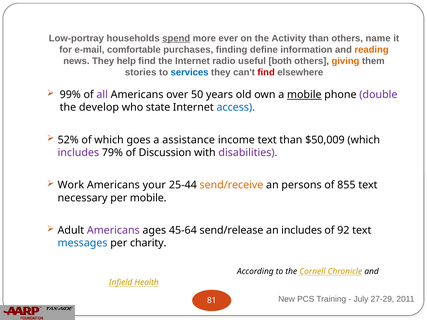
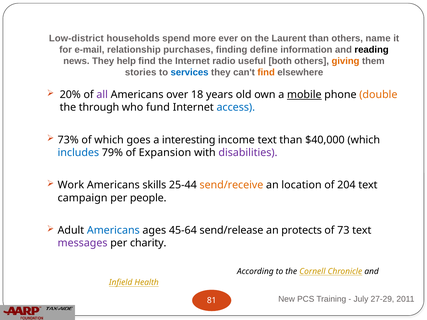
Low-portray: Low-portray -> Low-district
spend underline: present -> none
Activity: Activity -> Laurent
comfortable: comfortable -> relationship
reading colour: orange -> black
find at (266, 73) colour: red -> orange
99%: 99% -> 20%
50: 50 -> 18
double colour: purple -> orange
develop: develop -> through
state: state -> fund
52%: 52% -> 73%
assistance: assistance -> interesting
$50,009: $50,009 -> $40,000
includes at (78, 153) colour: purple -> blue
Discussion: Discussion -> Expansion
your: your -> skills
persons: persons -> location
855: 855 -> 204
necessary: necessary -> campaign
per mobile: mobile -> people
Americans at (113, 230) colour: purple -> blue
an includes: includes -> protects
92: 92 -> 73
messages colour: blue -> purple
